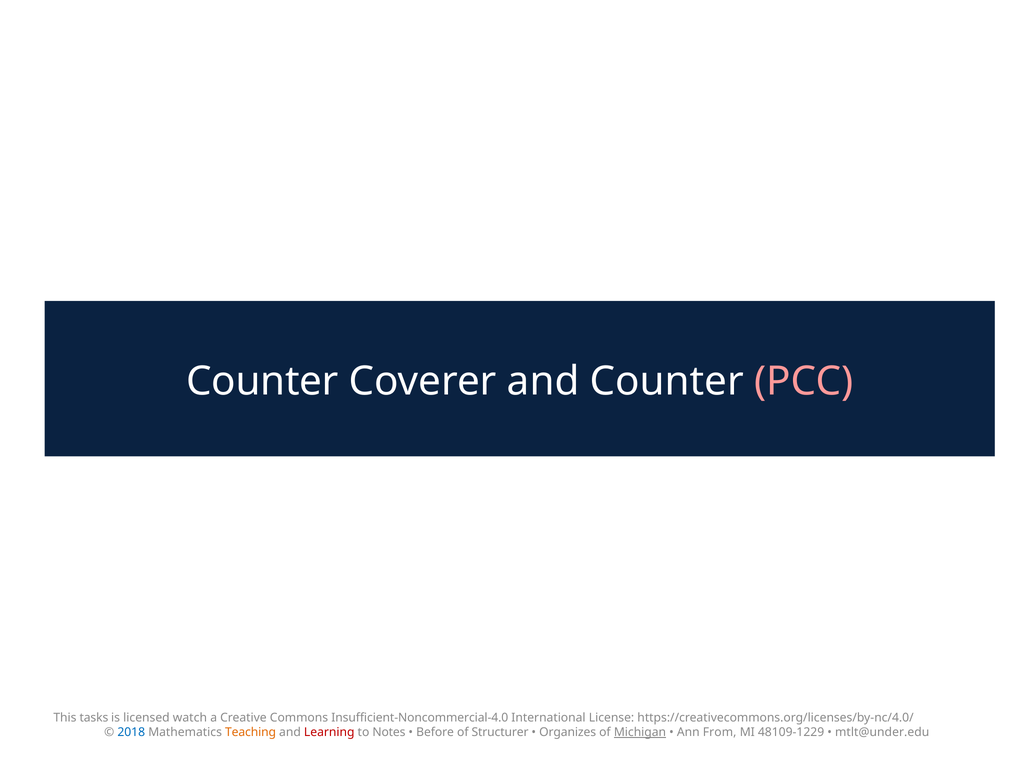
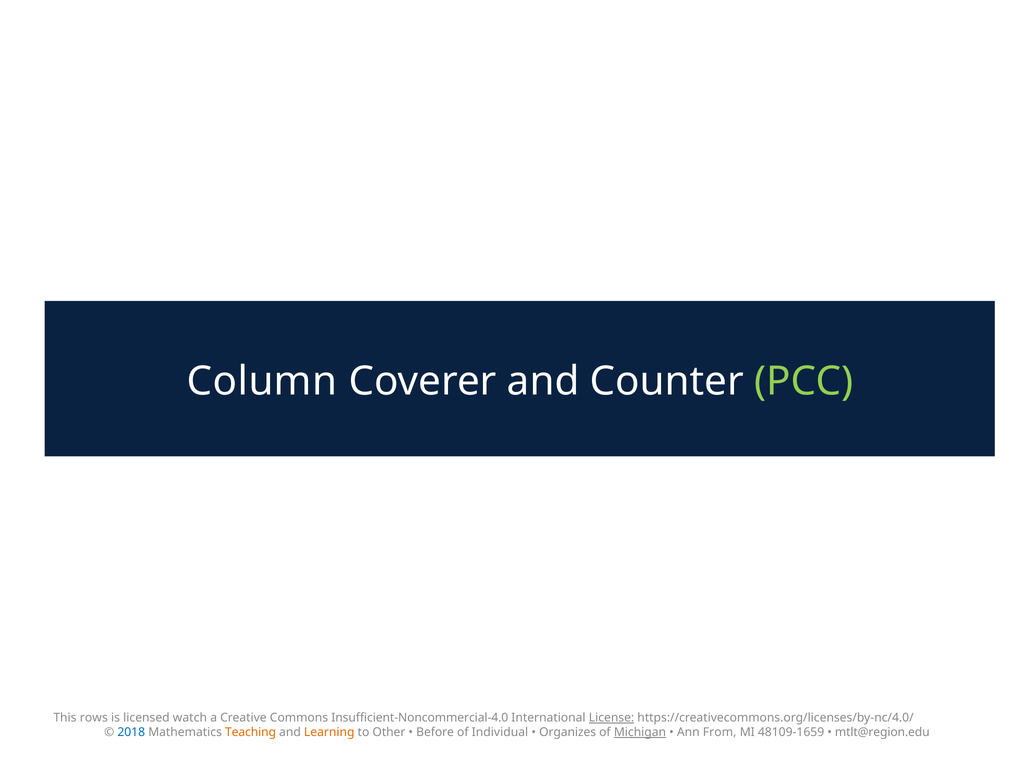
Counter at (262, 381): Counter -> Column
PCC colour: pink -> light green
tasks: tasks -> rows
License underline: none -> present
Learning colour: red -> orange
Notes: Notes -> Other
Structurer: Structurer -> Individual
48109-1229: 48109-1229 -> 48109-1659
mtlt@under.edu: mtlt@under.edu -> mtlt@region.edu
